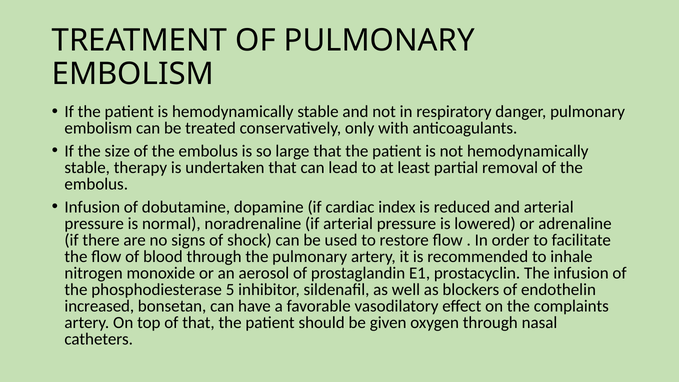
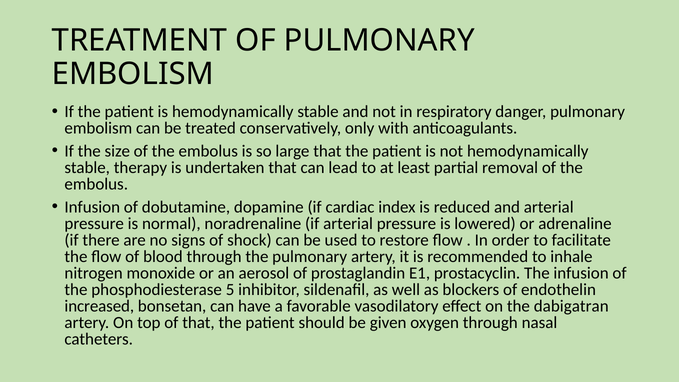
complaints: complaints -> dabigatran
